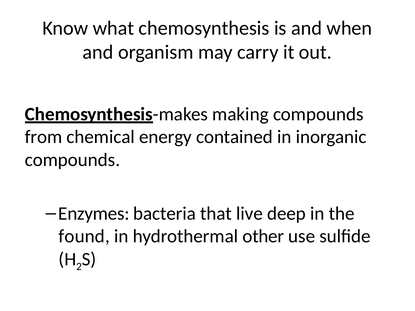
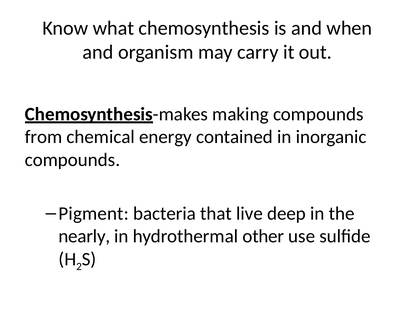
Enzymes: Enzymes -> Pigment
found: found -> nearly
